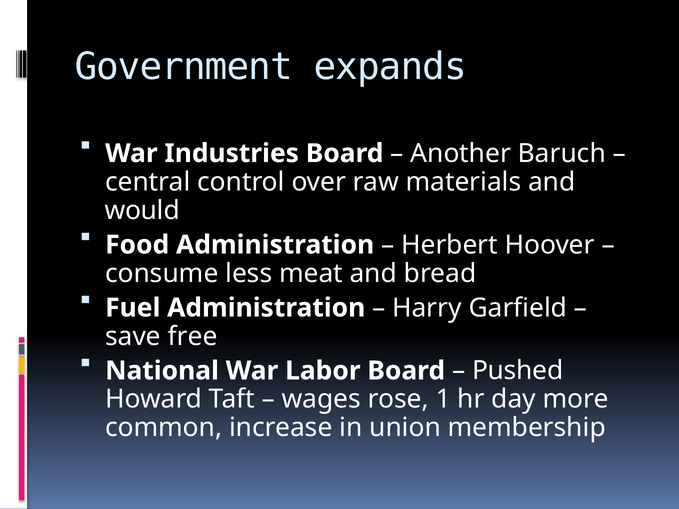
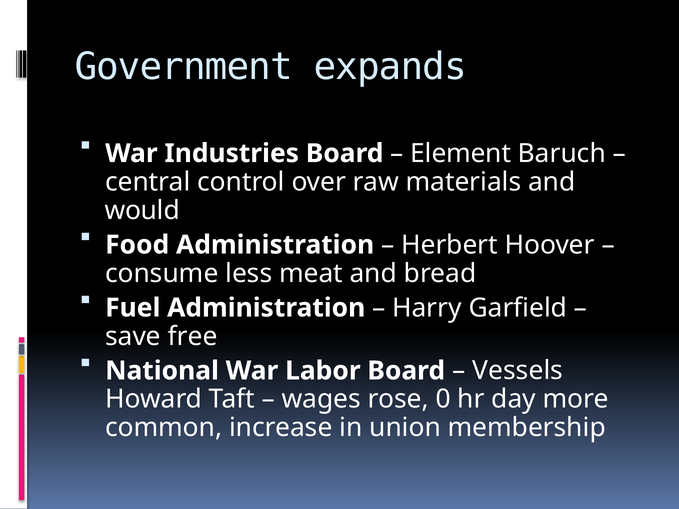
Another: Another -> Element
Pushed: Pushed -> Vessels
1: 1 -> 0
